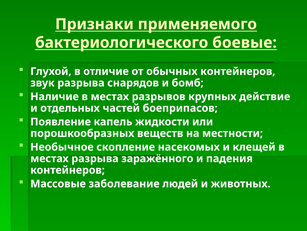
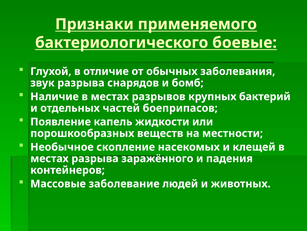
обычных контейнеров: контейнеров -> заболевания
действие: действие -> бактерий
